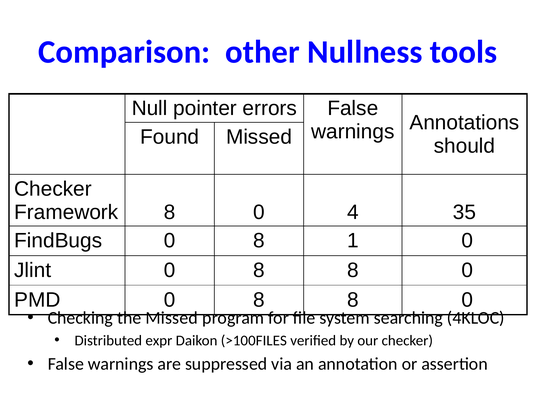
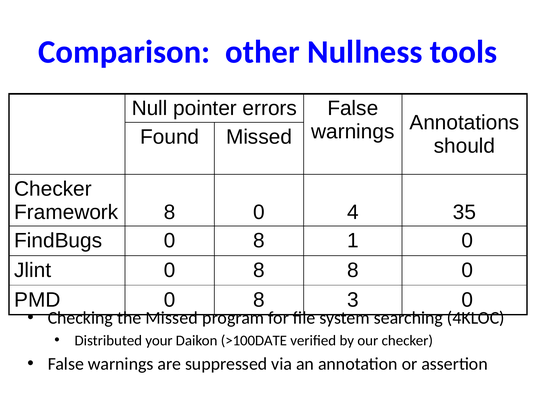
PMD 0 8 8: 8 -> 3
expr: expr -> your
>100FILES: >100FILES -> >100DATE
